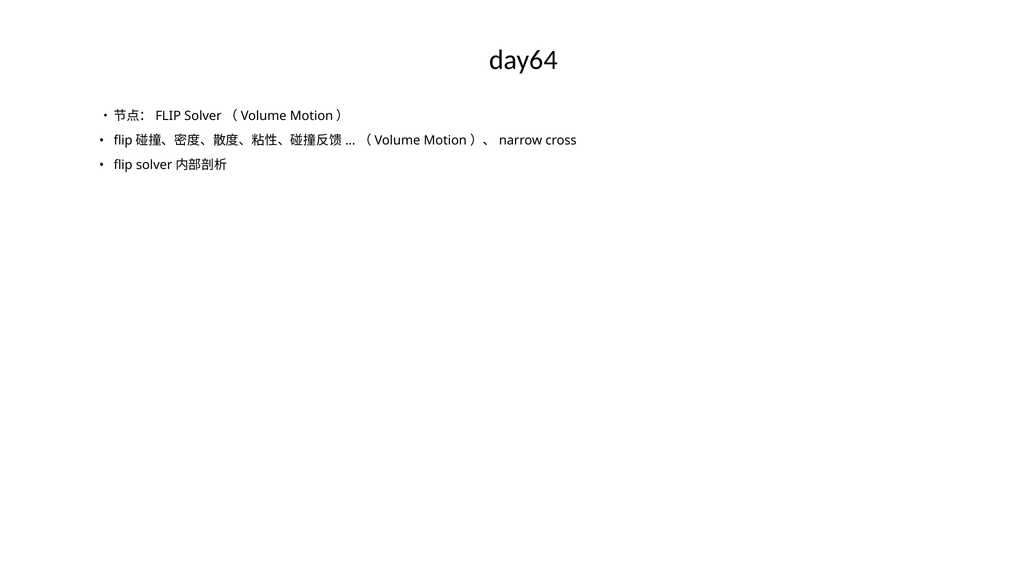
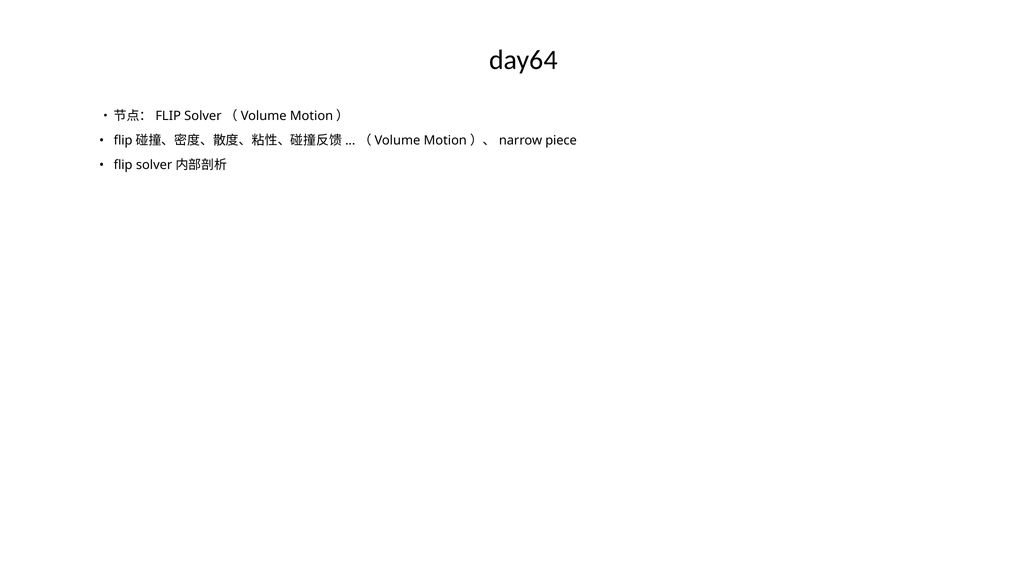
cross: cross -> piece
